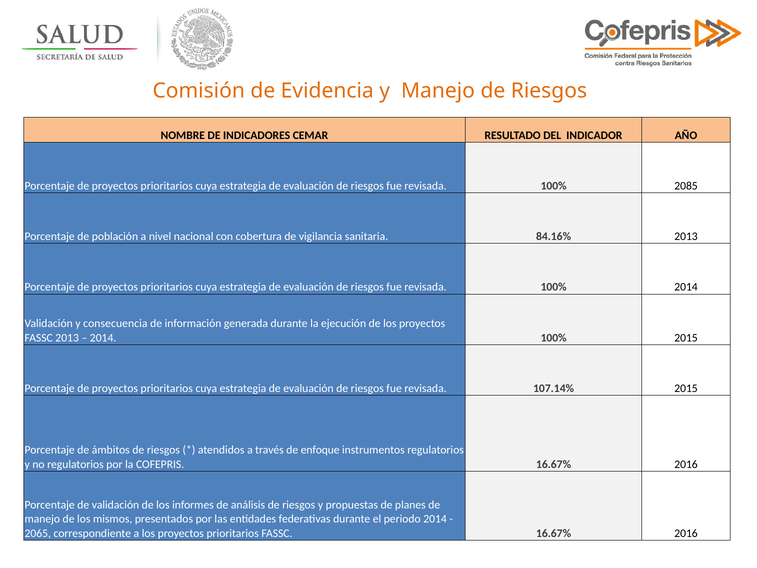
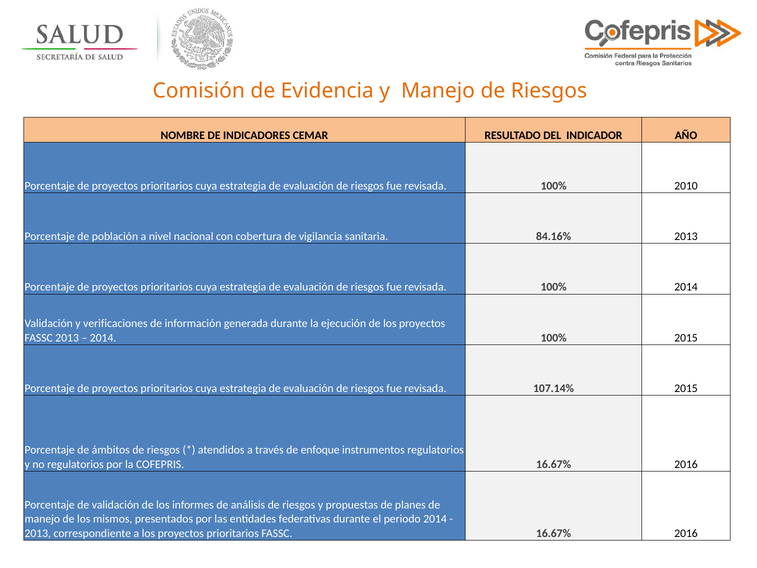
2085: 2085 -> 2010
consecuencia: consecuencia -> verificaciones
2065 at (38, 533): 2065 -> 2013
